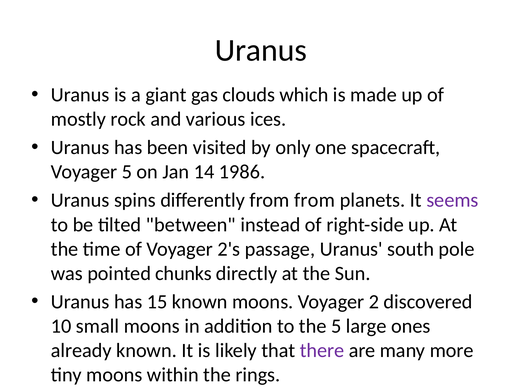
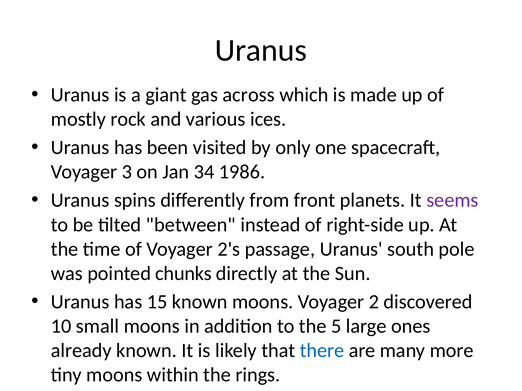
clouds: clouds -> across
Voyager 5: 5 -> 3
14: 14 -> 34
from from: from -> front
there colour: purple -> blue
